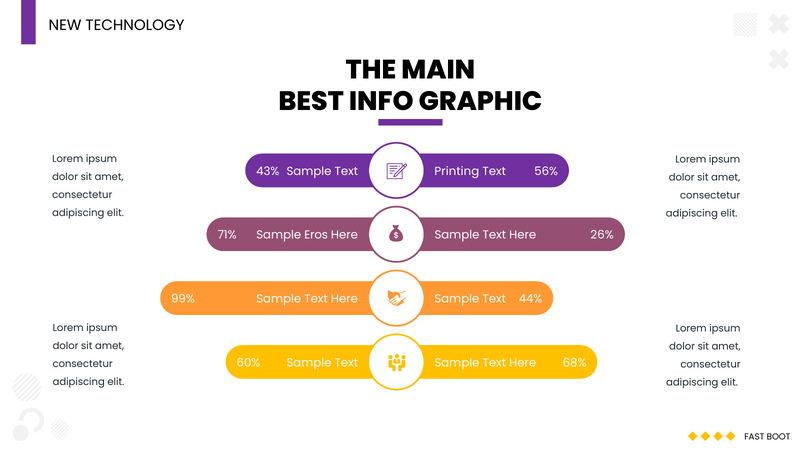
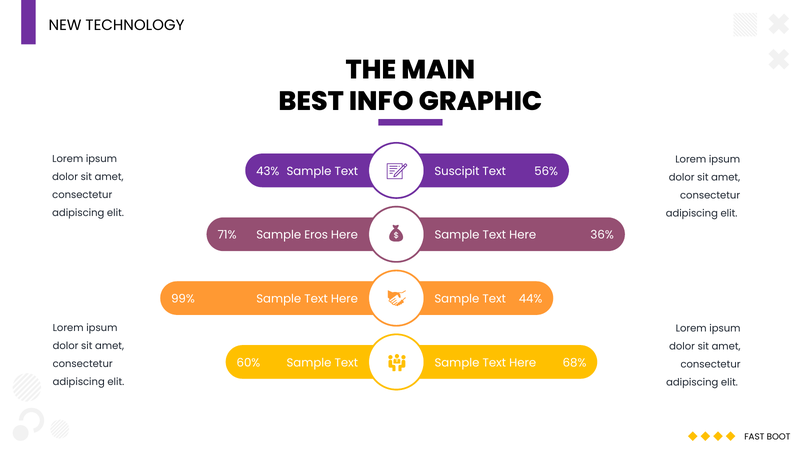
Printing: Printing -> Suscipit
26%: 26% -> 36%
